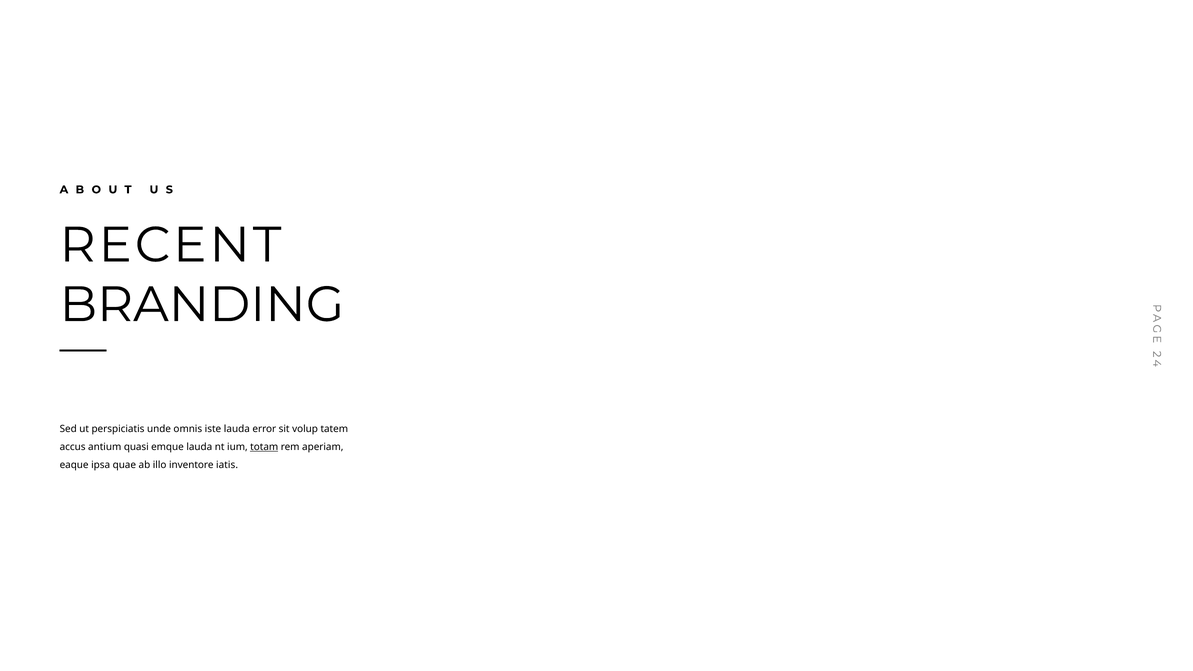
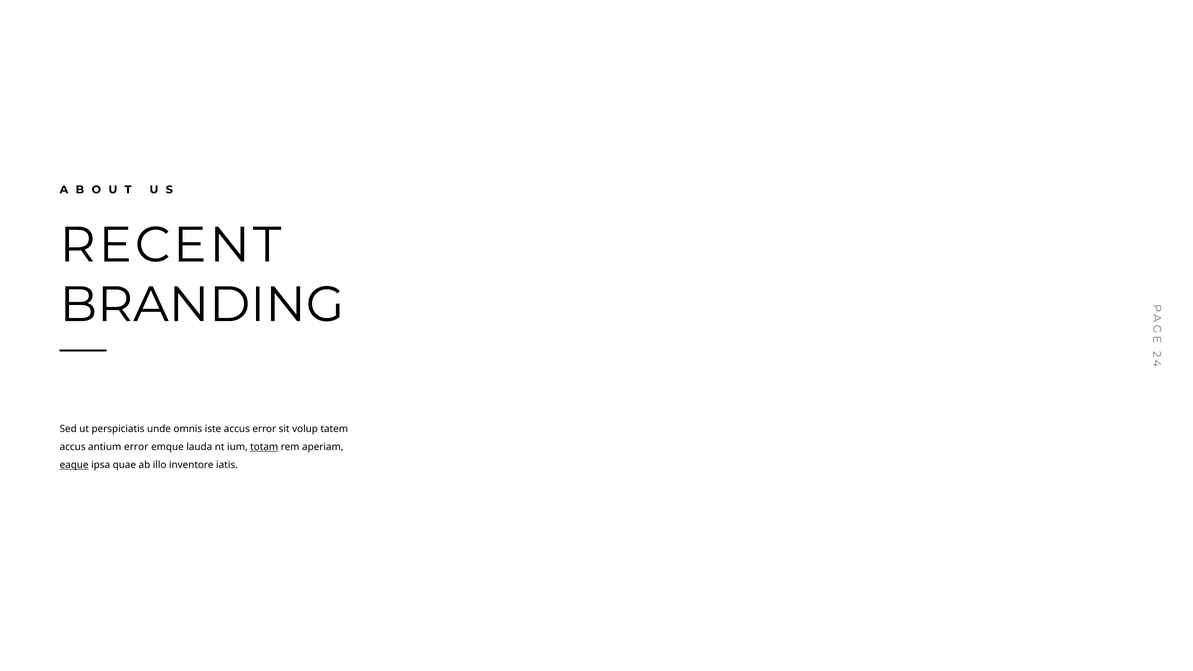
iste lauda: lauda -> accus
antium quasi: quasi -> error
eaque underline: none -> present
